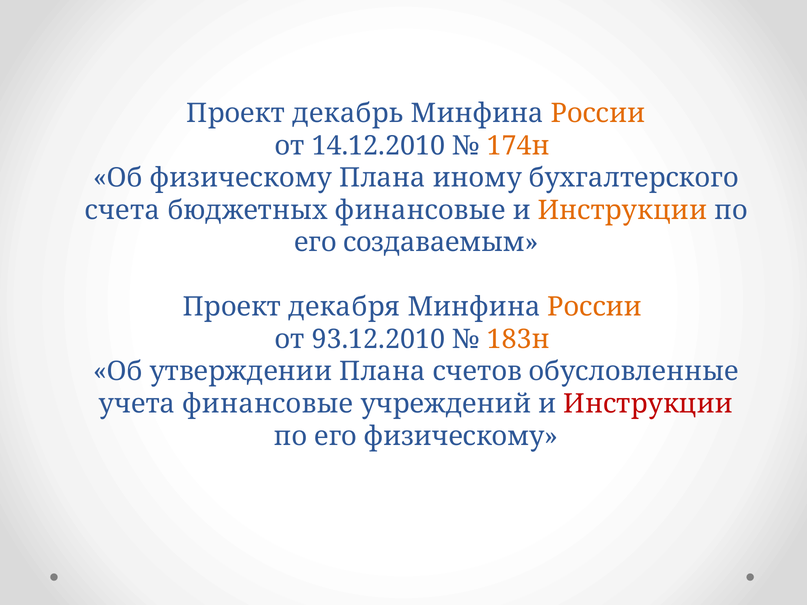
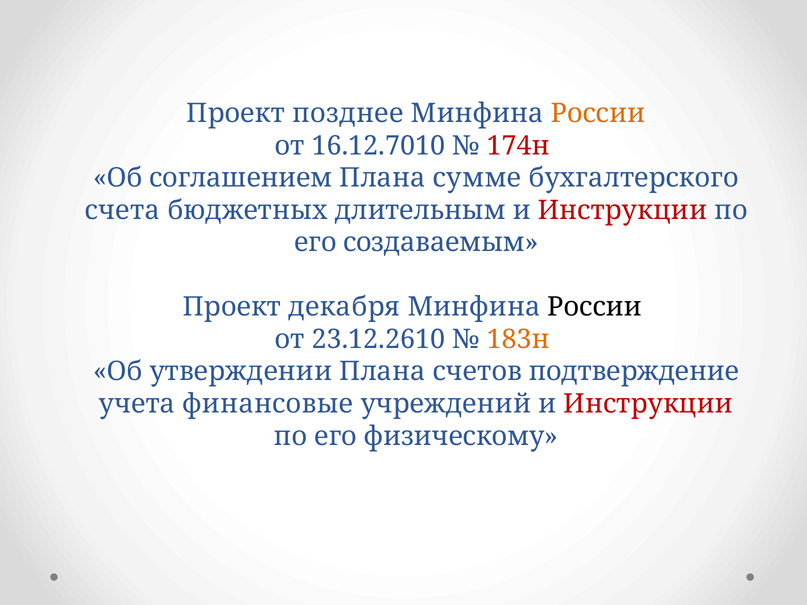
декабрь: декабрь -> позднее
14.12.2010: 14.12.2010 -> 16.12.7010
174н colour: orange -> red
Об физическому: физическому -> соглашением
иному: иному -> сумме
бюджетных финансовые: финансовые -> длительным
Инструкции at (623, 210) colour: orange -> red
России at (595, 307) colour: orange -> black
93.12.2010: 93.12.2010 -> 23.12.2610
обусловленные: обусловленные -> подтверждение
